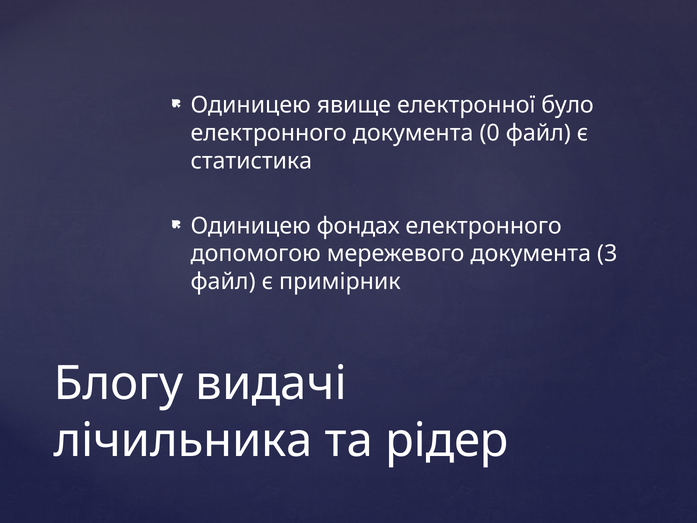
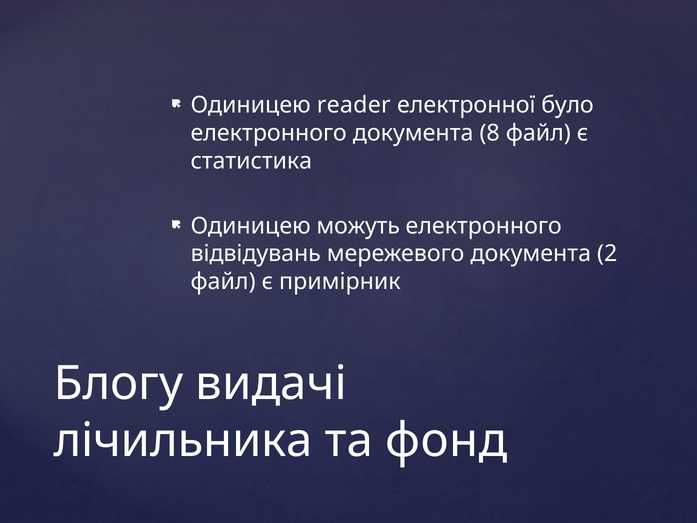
явище: явище -> reader
0: 0 -> 8
фондах: фондах -> можуть
допомогою: допомогою -> відвідувань
3: 3 -> 2
рідер: рідер -> фонд
